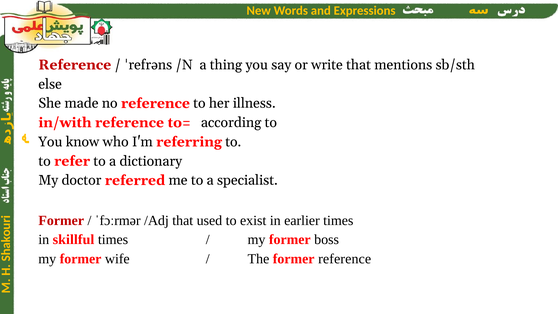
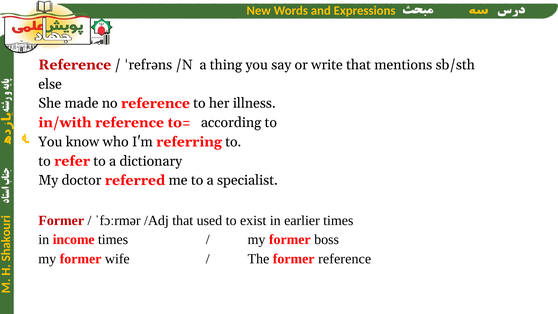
skillful: skillful -> income
